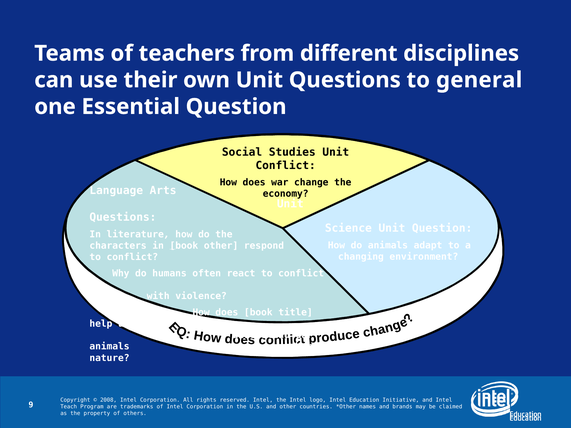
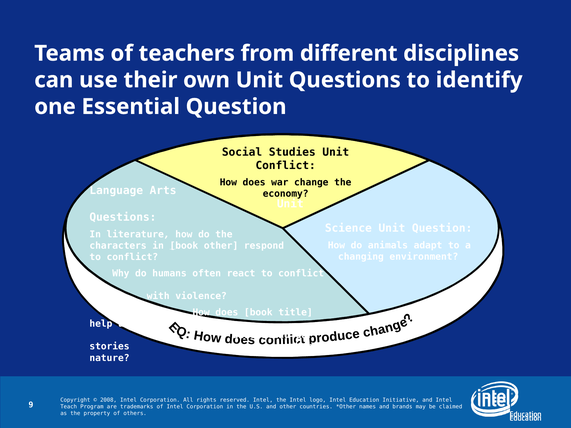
general: general -> identify
animals at (109, 347): animals -> stories
